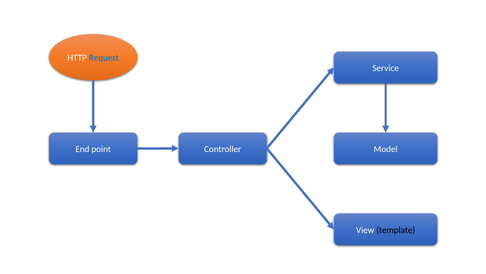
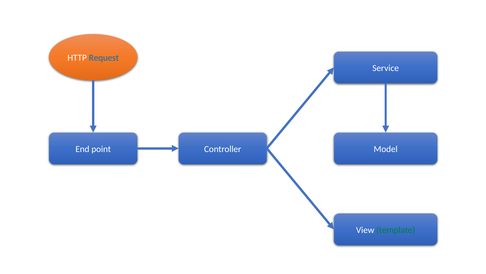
template colour: black -> green
